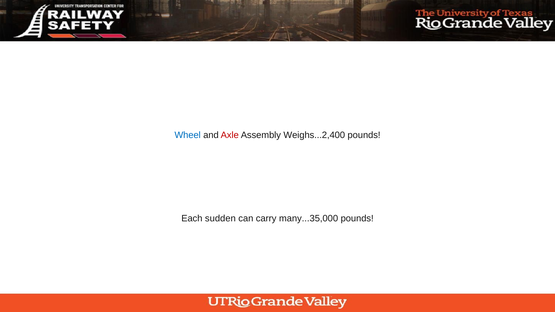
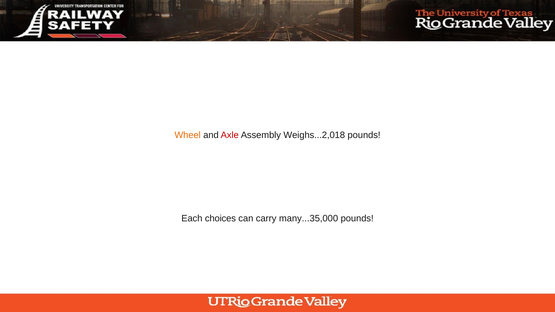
Wheel colour: blue -> orange
Weighs...2,400: Weighs...2,400 -> Weighs...2,018
sudden: sudden -> choices
